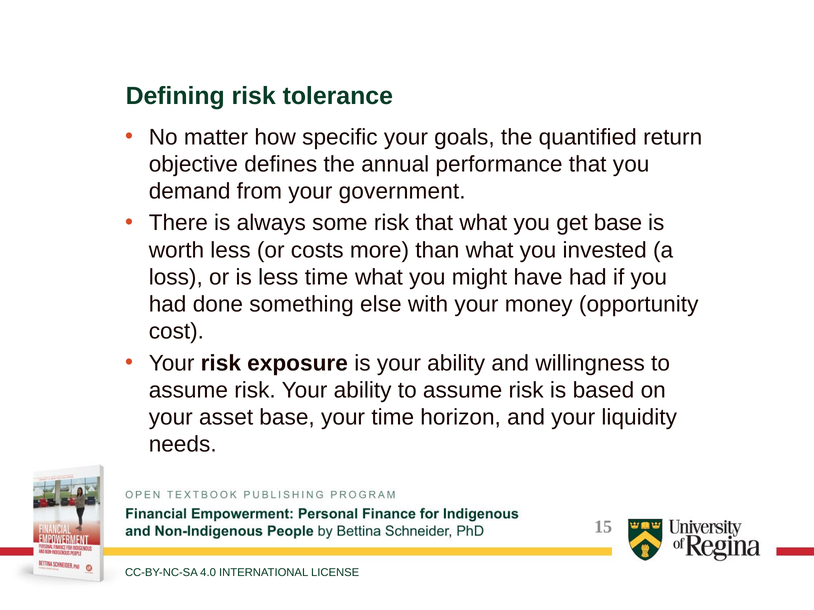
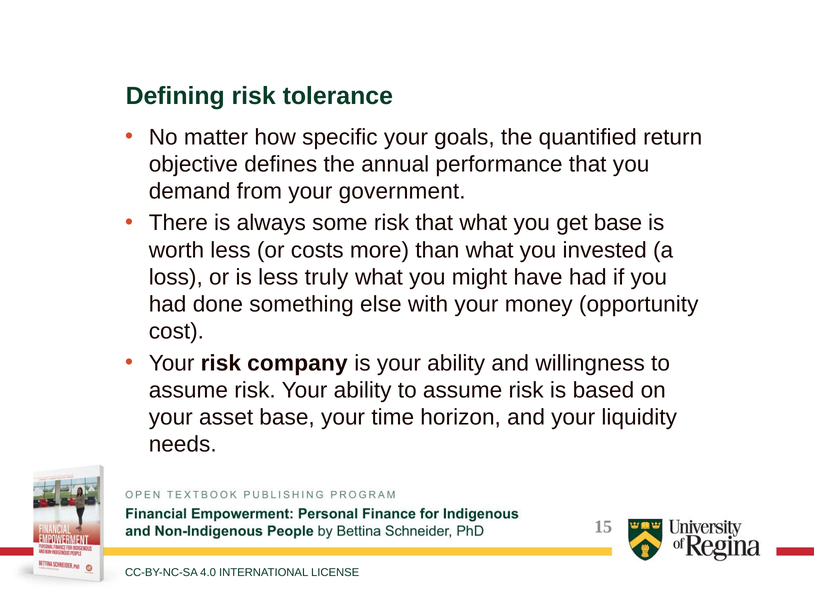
less time: time -> truly
exposure: exposure -> company
